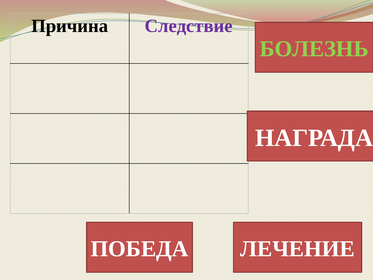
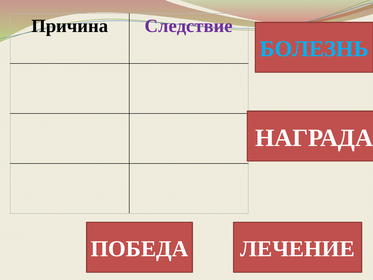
БОЛЕЗНЬ colour: light green -> light blue
